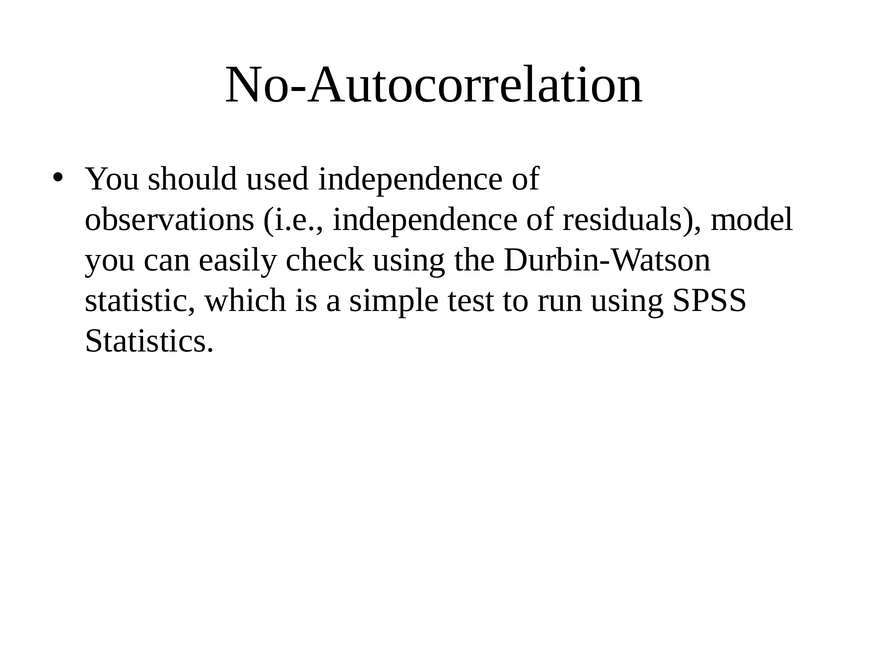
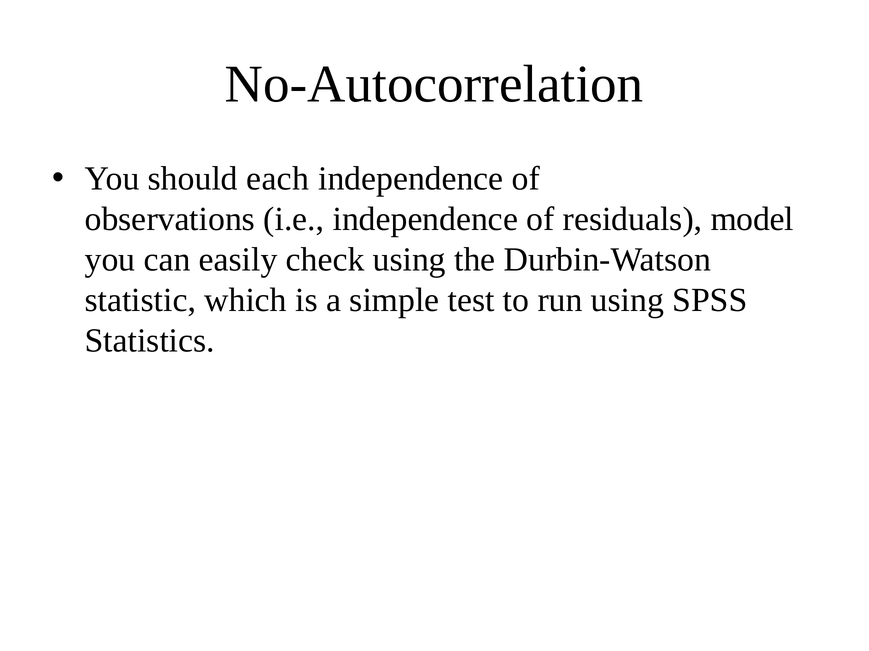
used: used -> each
